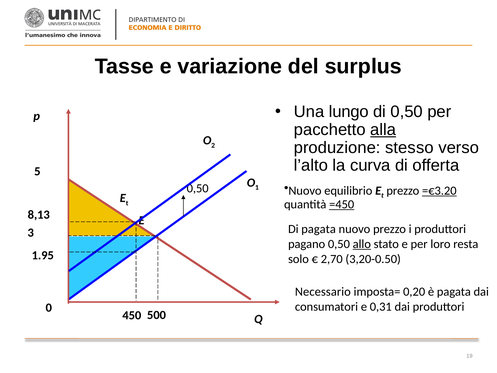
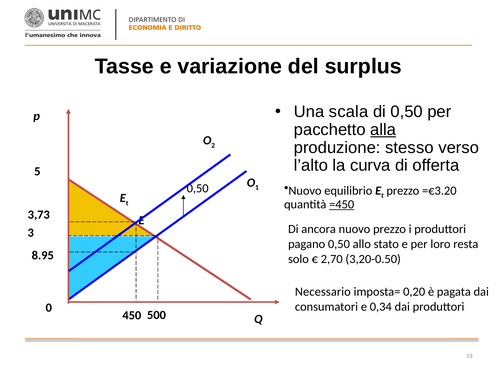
lungo: lungo -> scala
=€3.20 underline: present -> none
8,13: 8,13 -> 3,73
Di pagata: pagata -> ancora
allo underline: present -> none
1.95: 1.95 -> 8.95
0,31: 0,31 -> 0,34
